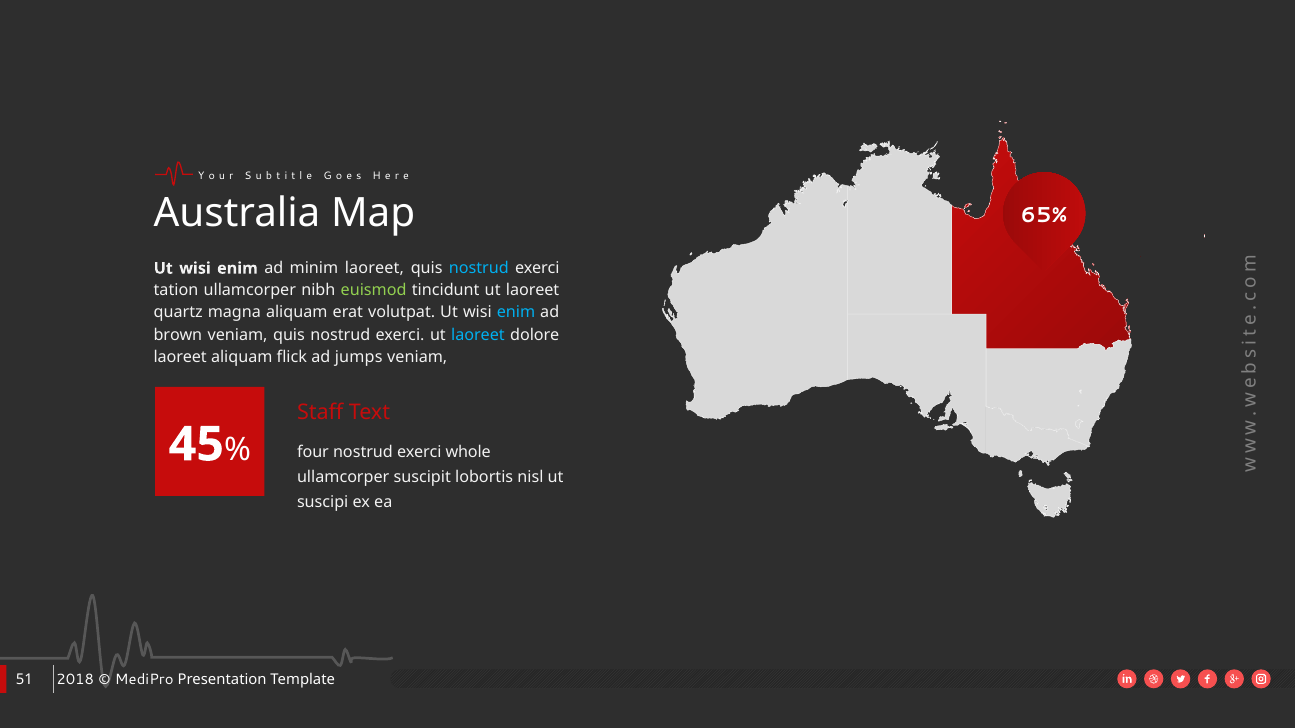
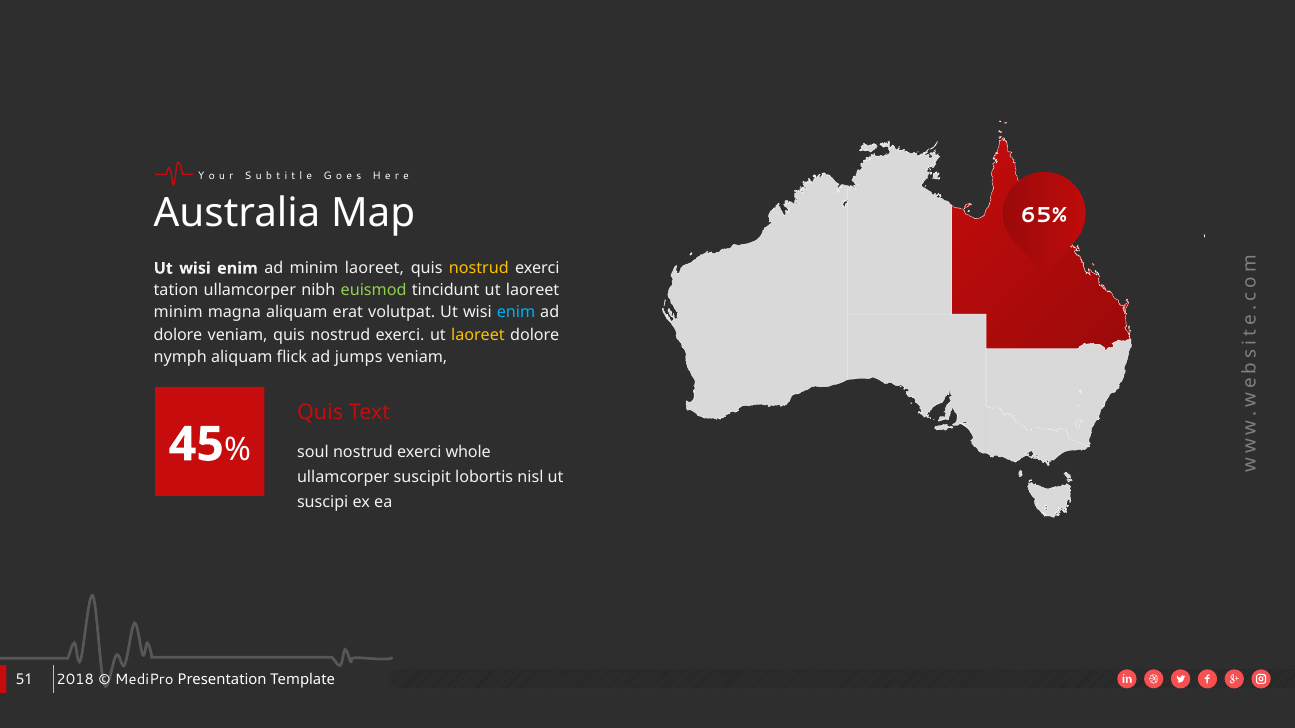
nostrud at (479, 268) colour: light blue -> yellow
quartz at (178, 313): quartz -> minim
brown at (178, 335): brown -> dolore
laoreet at (478, 335) colour: light blue -> yellow
laoreet at (180, 357): laoreet -> nymph
Staff at (320, 412): Staff -> Quis
four: four -> soul
